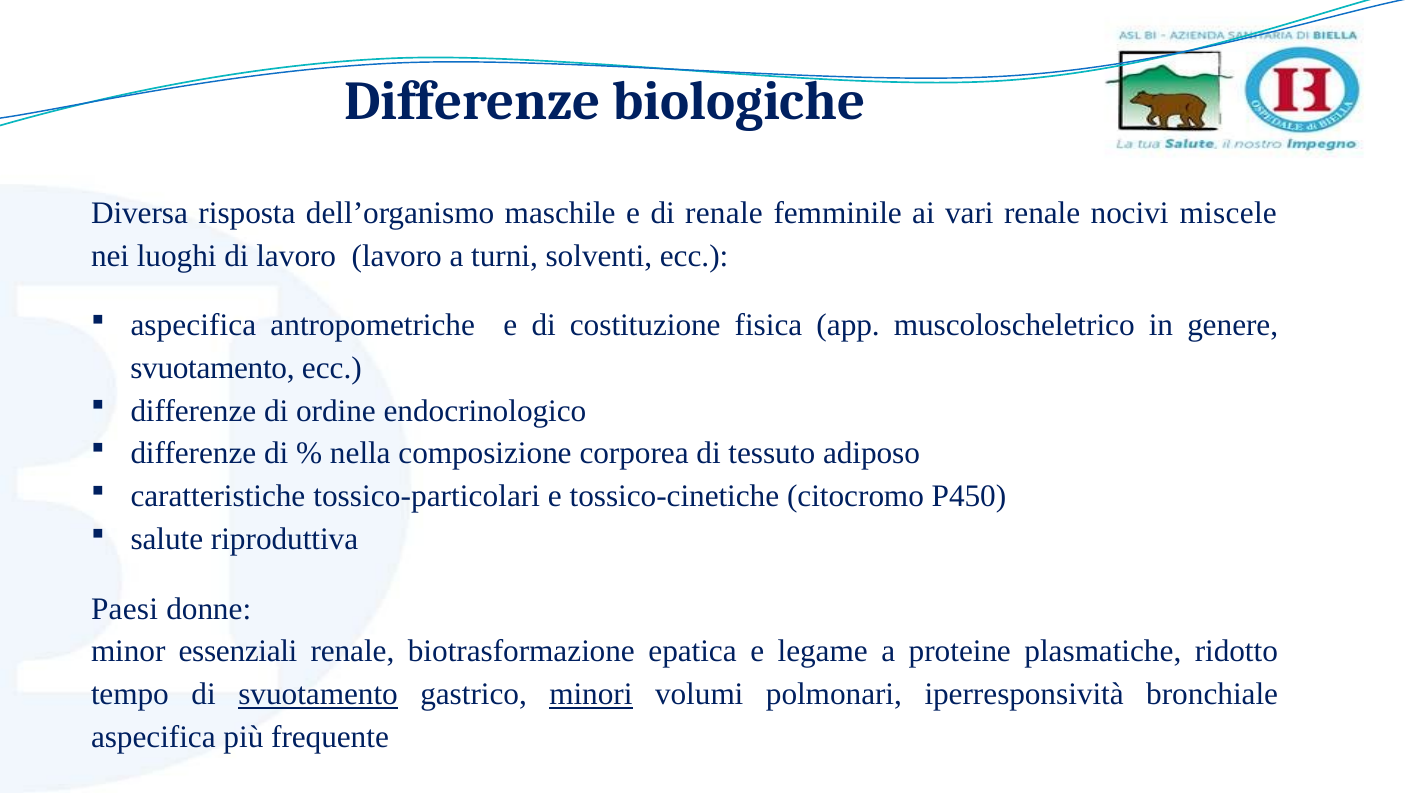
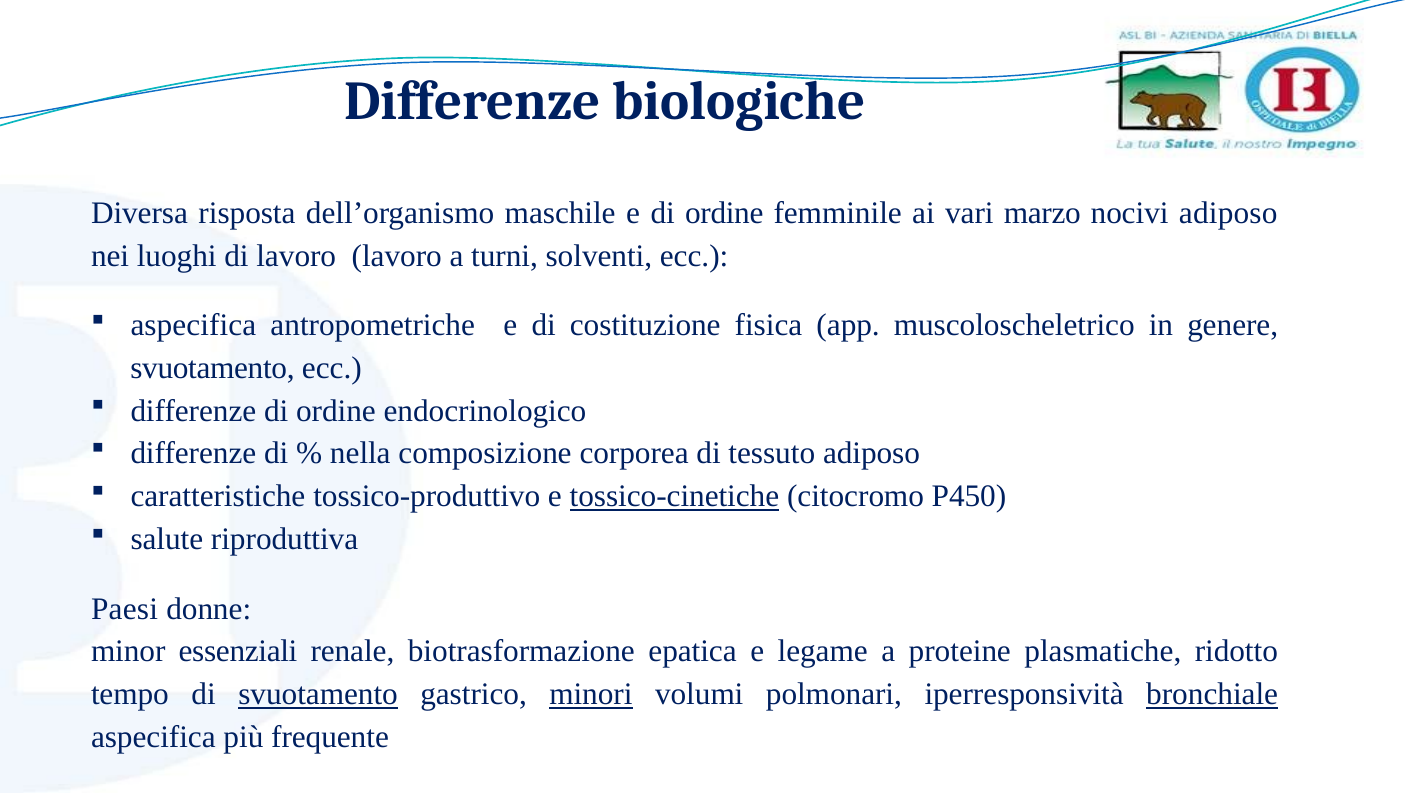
e di renale: renale -> ordine
vari renale: renale -> marzo
nocivi miscele: miscele -> adiposo
tossico-particolari: tossico-particolari -> tossico-produttivo
tossico-cinetiche underline: none -> present
bronchiale underline: none -> present
